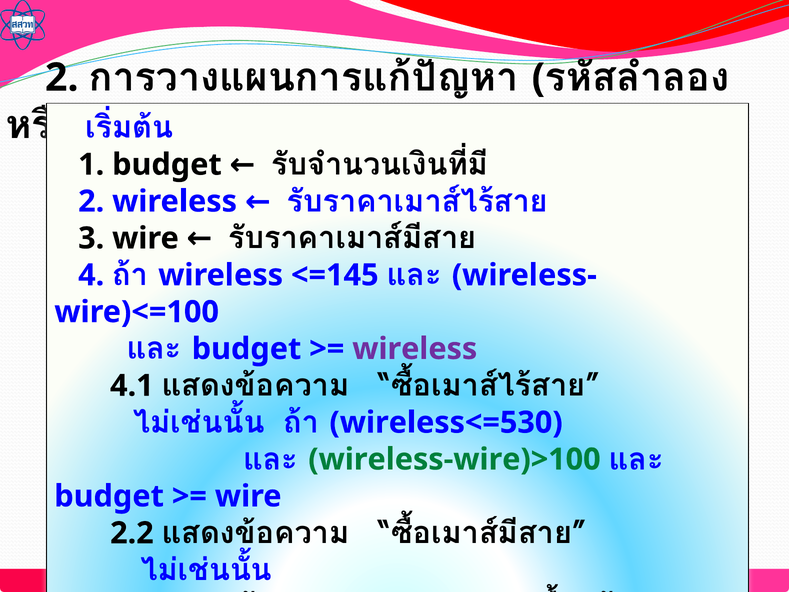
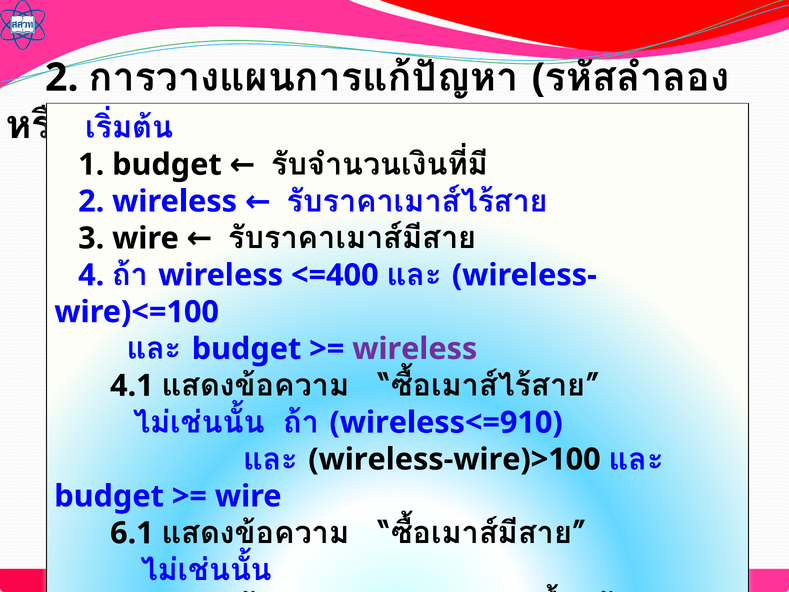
<=145: <=145 -> <=400
wireless<=530: wireless<=530 -> wireless<=910
wireless-wire)>100 colour: green -> black
2.2: 2.2 -> 6.1
